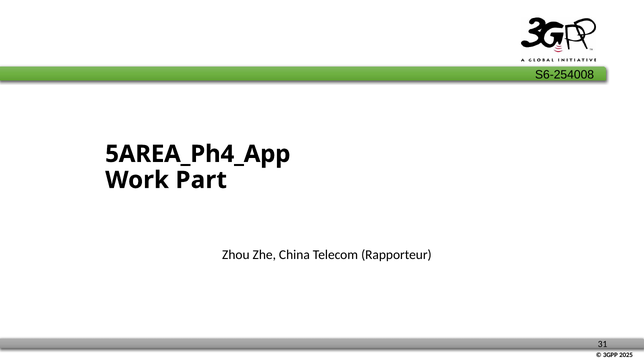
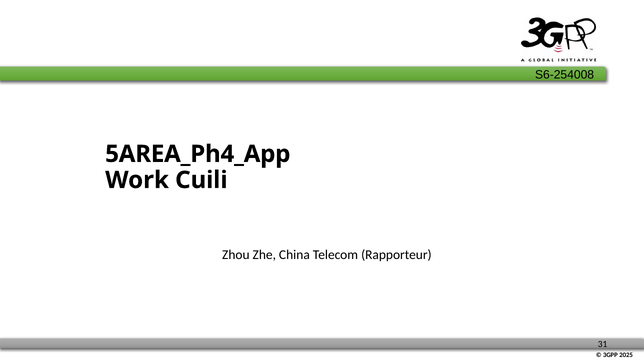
Part: Part -> Cuili
